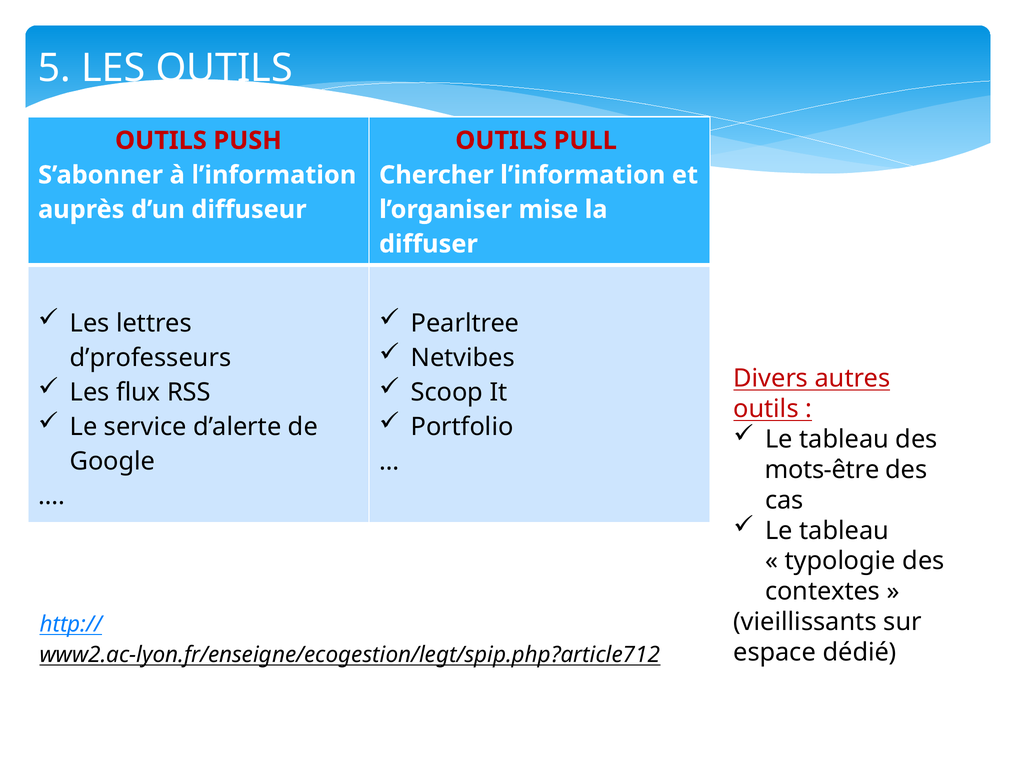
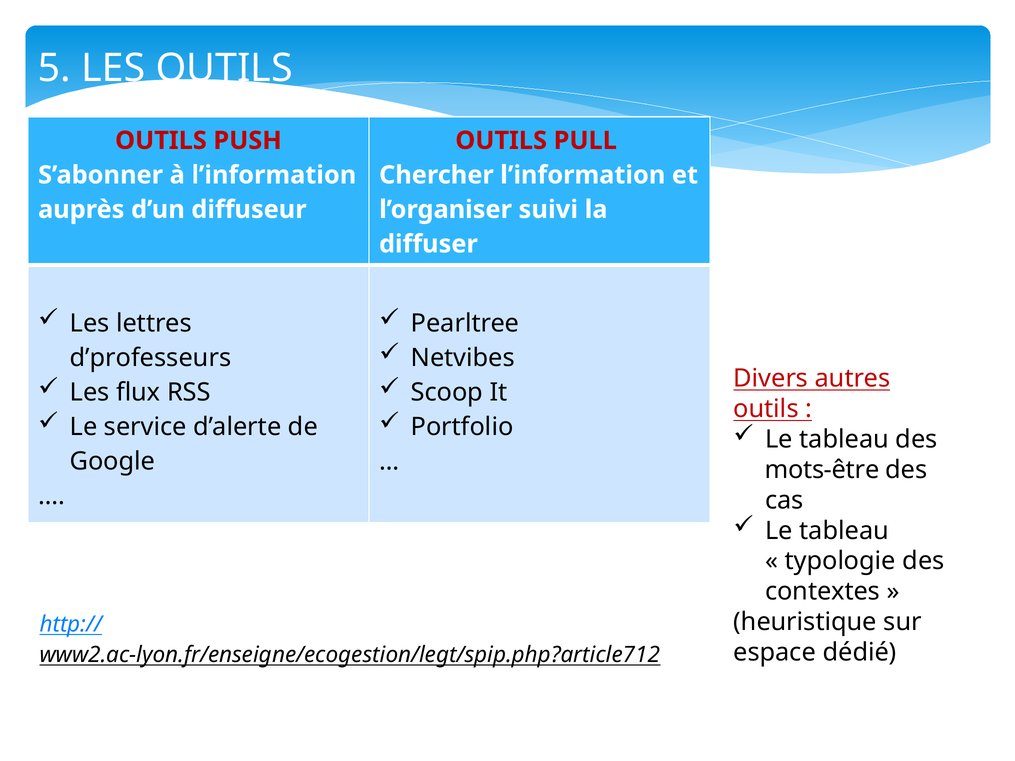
mise: mise -> suivi
vieillissants: vieillissants -> heuristique
